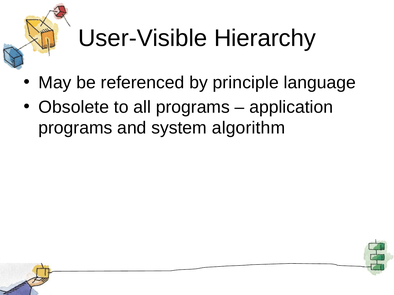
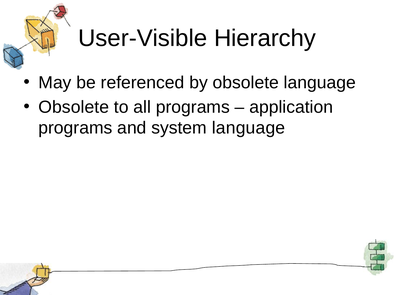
by principle: principle -> obsolete
system algorithm: algorithm -> language
